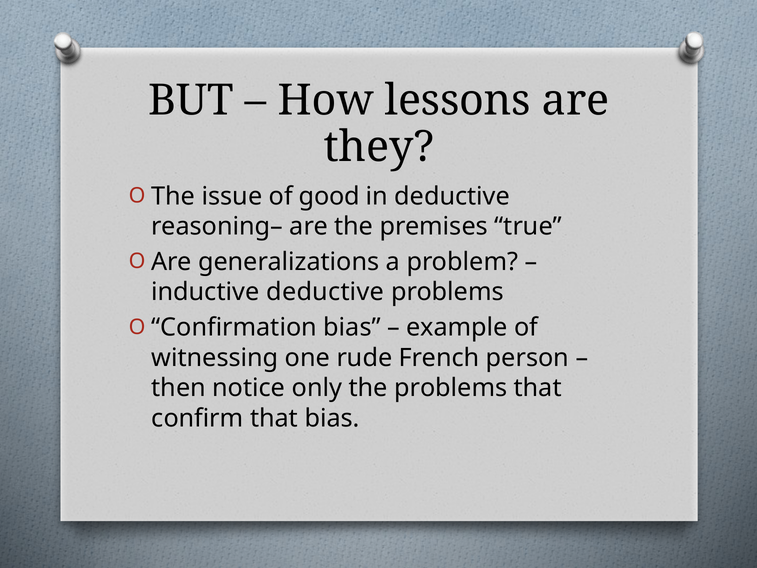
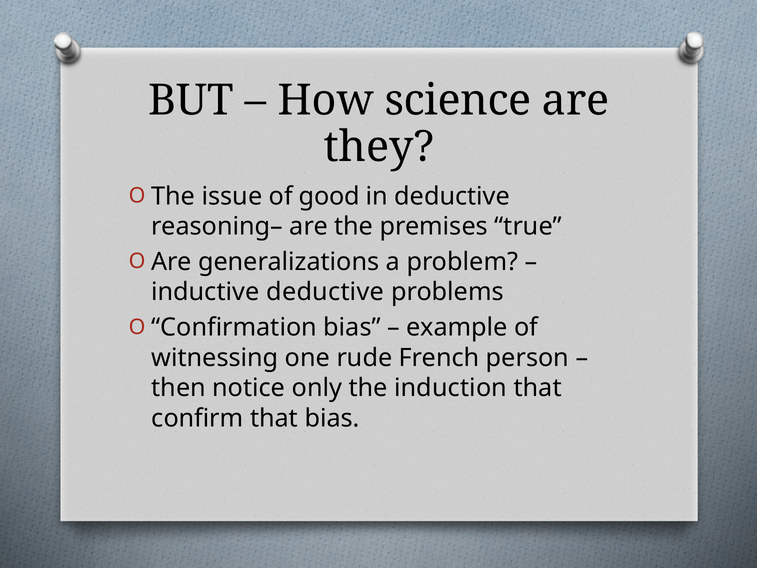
lessons: lessons -> science
the problems: problems -> induction
